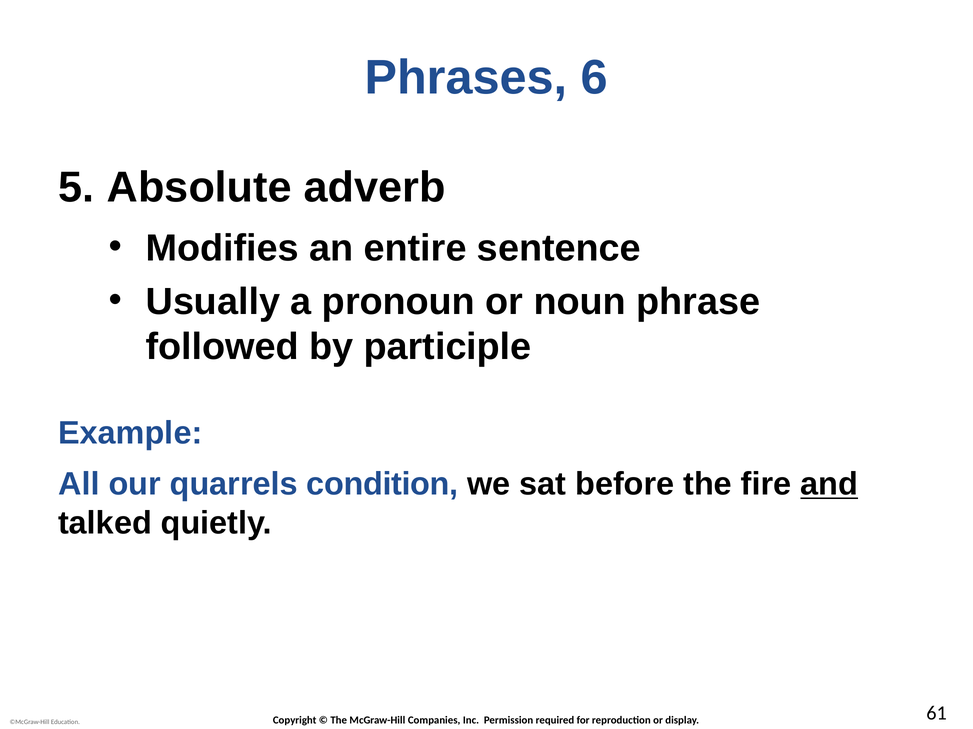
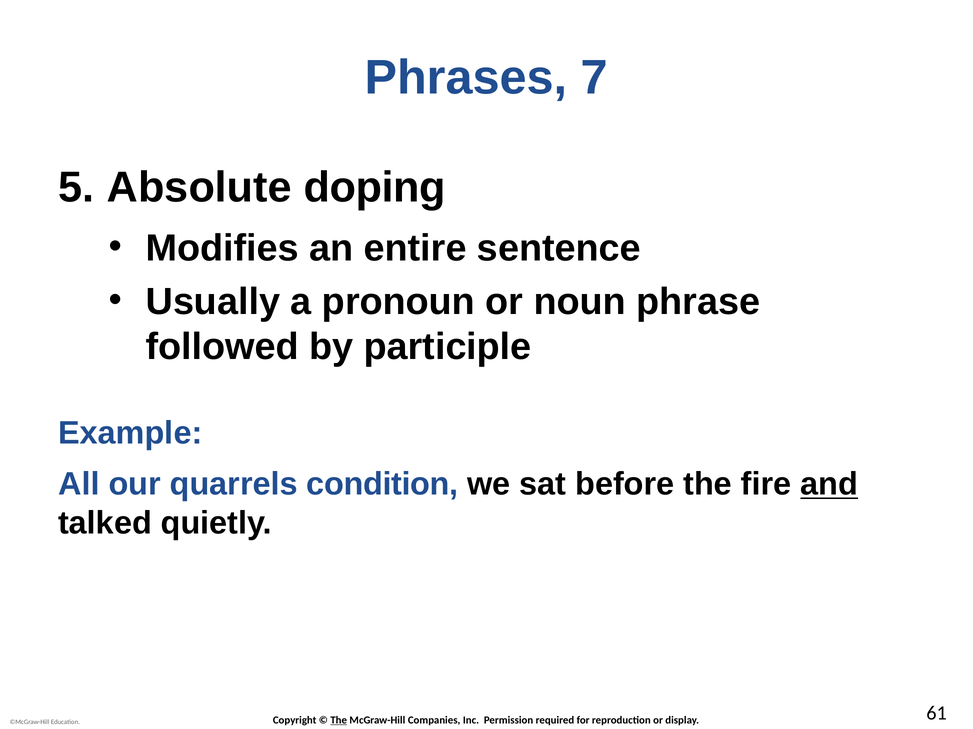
6: 6 -> 7
adverb: adverb -> doping
The at (339, 721) underline: none -> present
